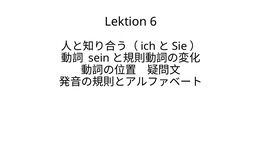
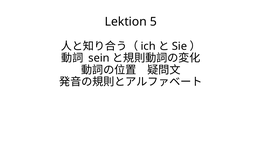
6: 6 -> 5
